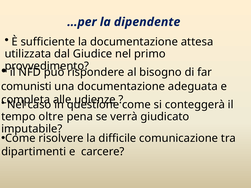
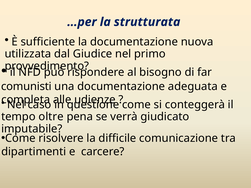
dipendente: dipendente -> strutturata
attesa: attesa -> nuova
